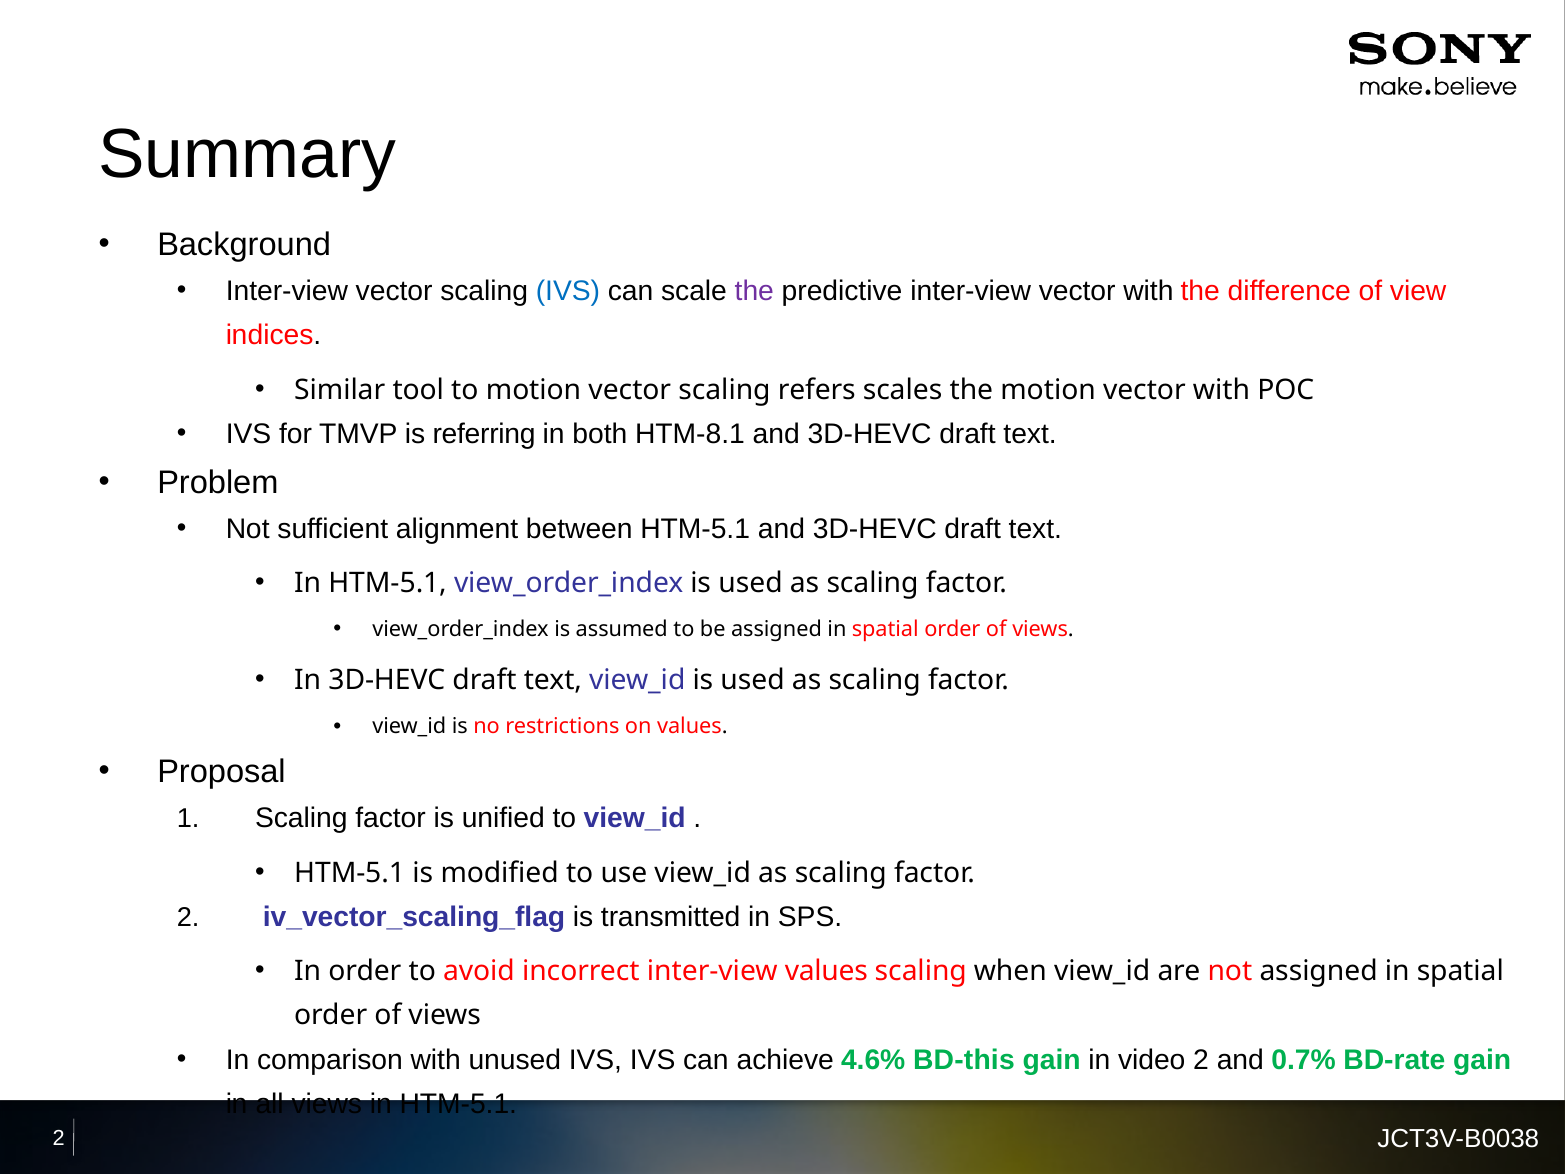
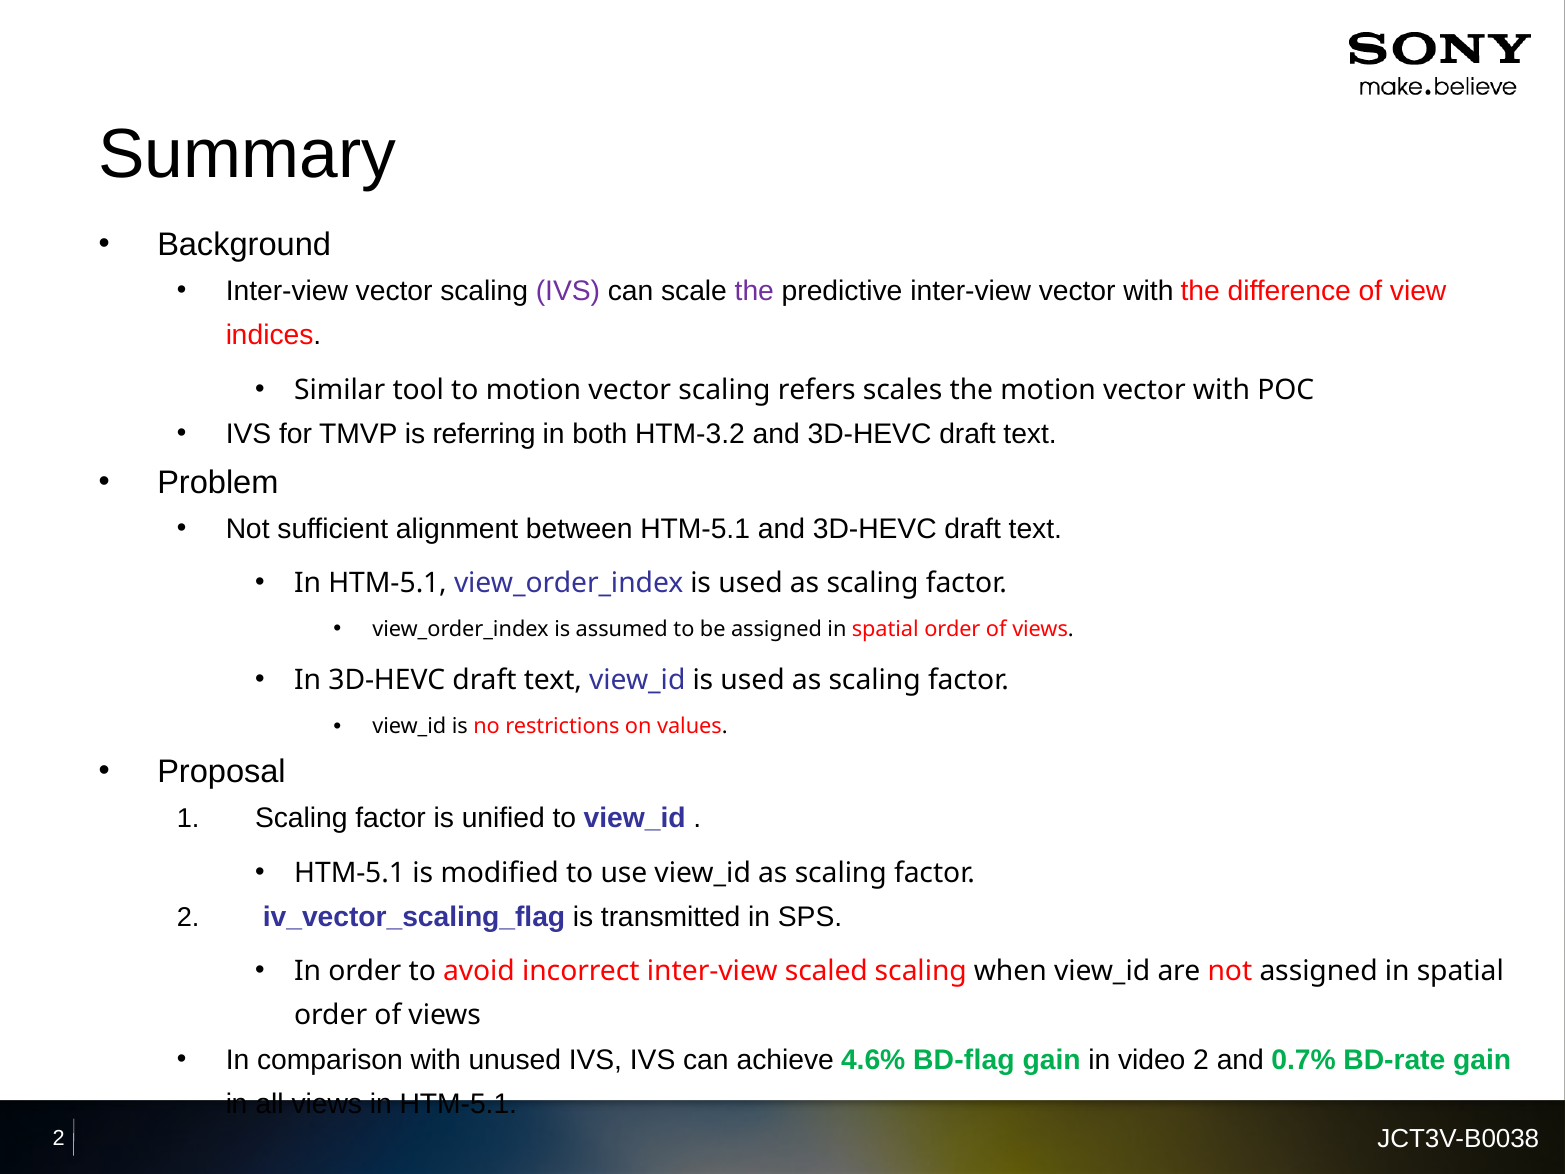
IVS at (568, 291) colour: blue -> purple
HTM-8.1: HTM-8.1 -> HTM-3.2
inter-view values: values -> scaled
BD-this: BD-this -> BD-flag
